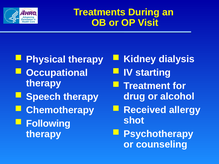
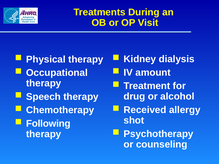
starting: starting -> amount
